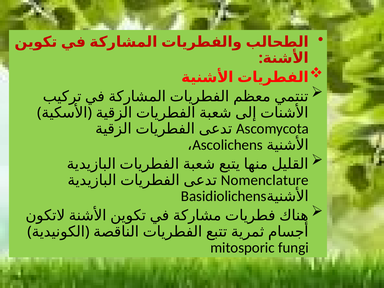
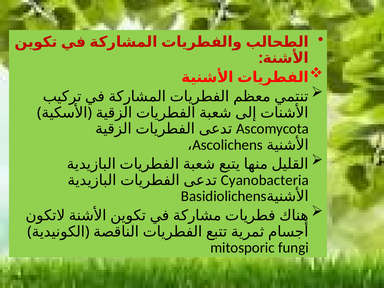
Nomenclature: Nomenclature -> Cyanobacteria
